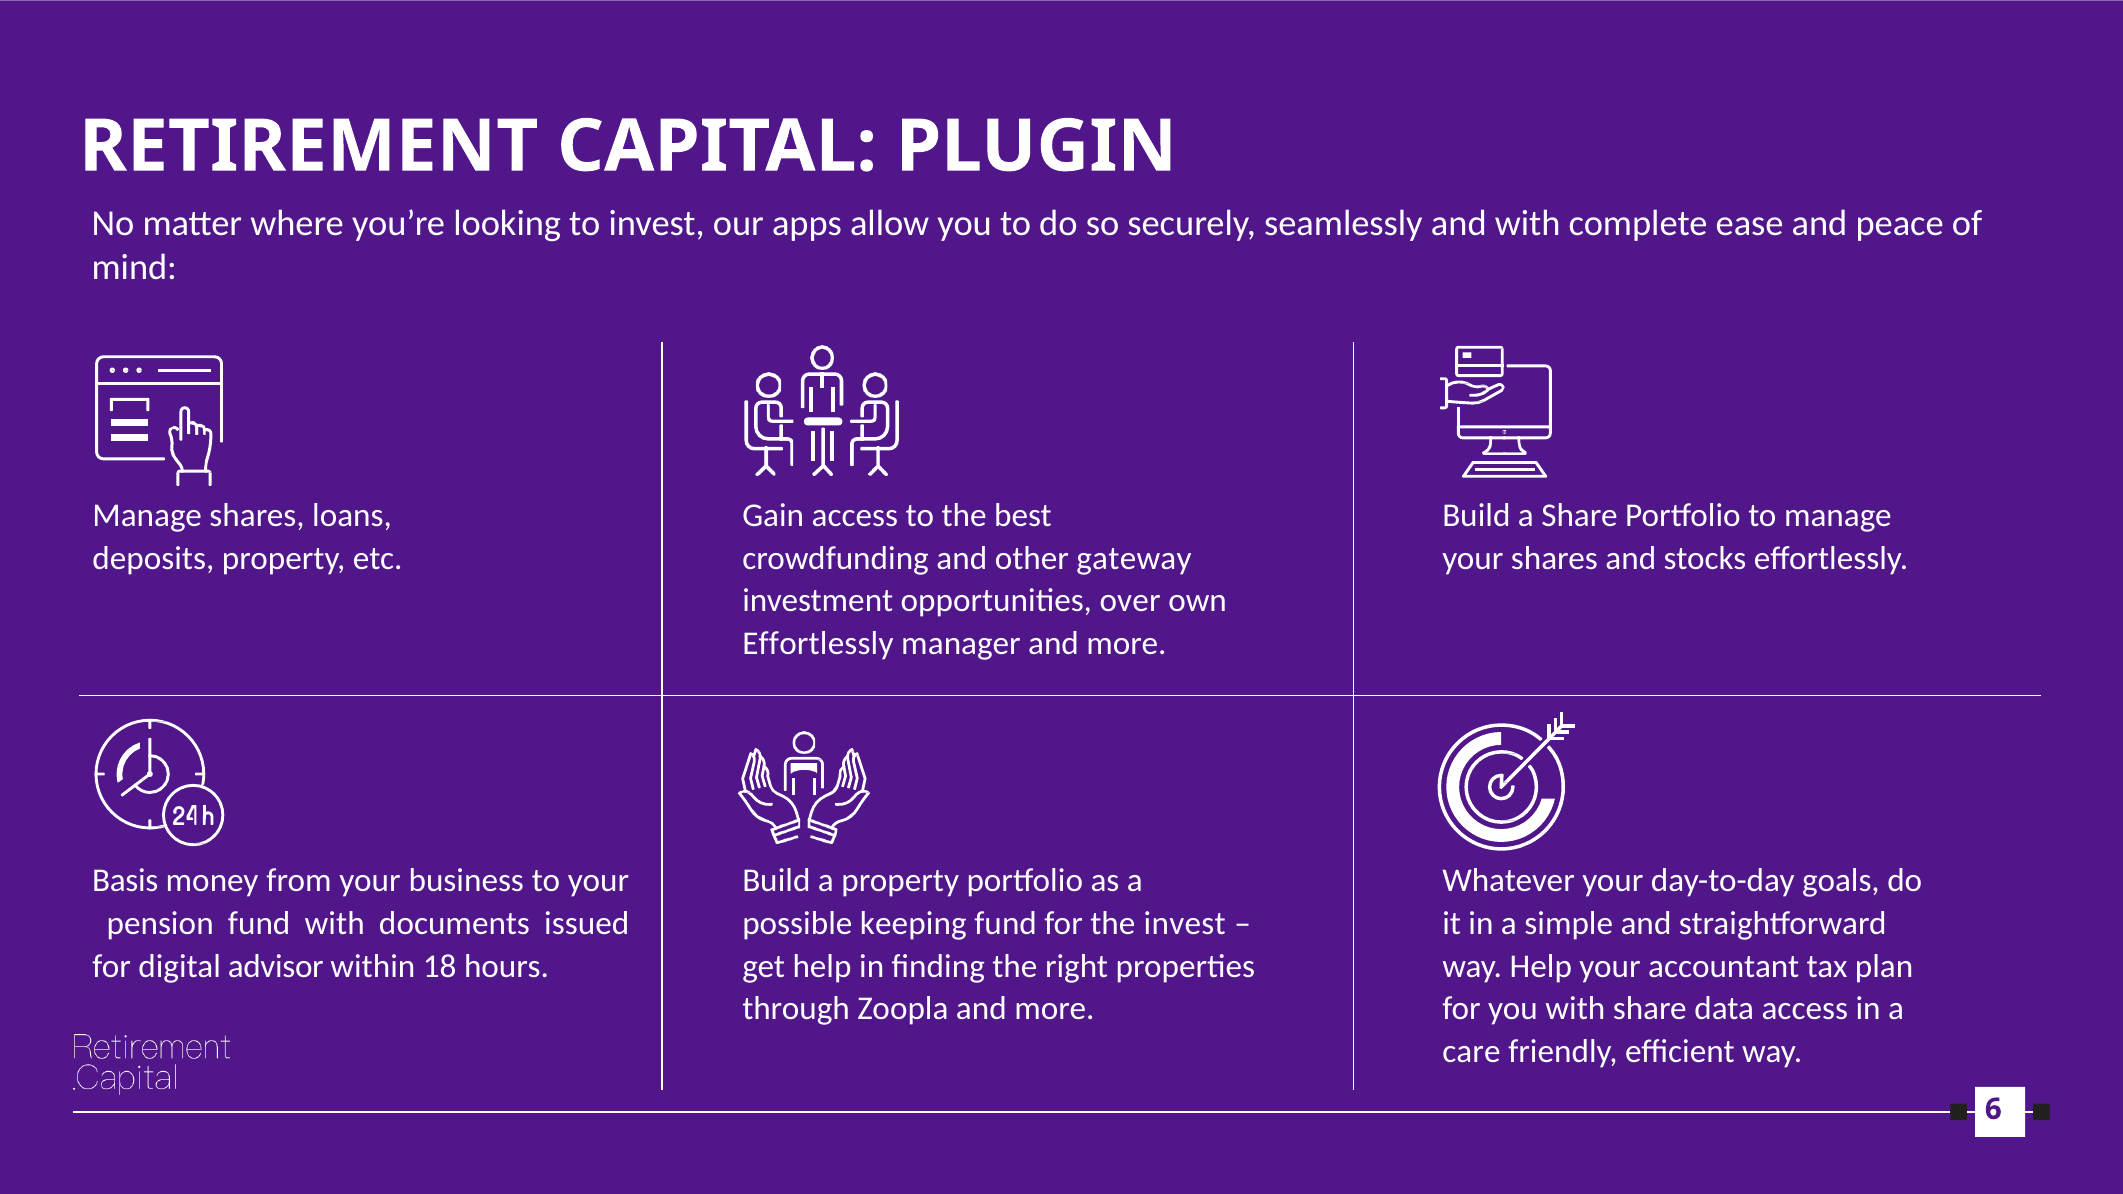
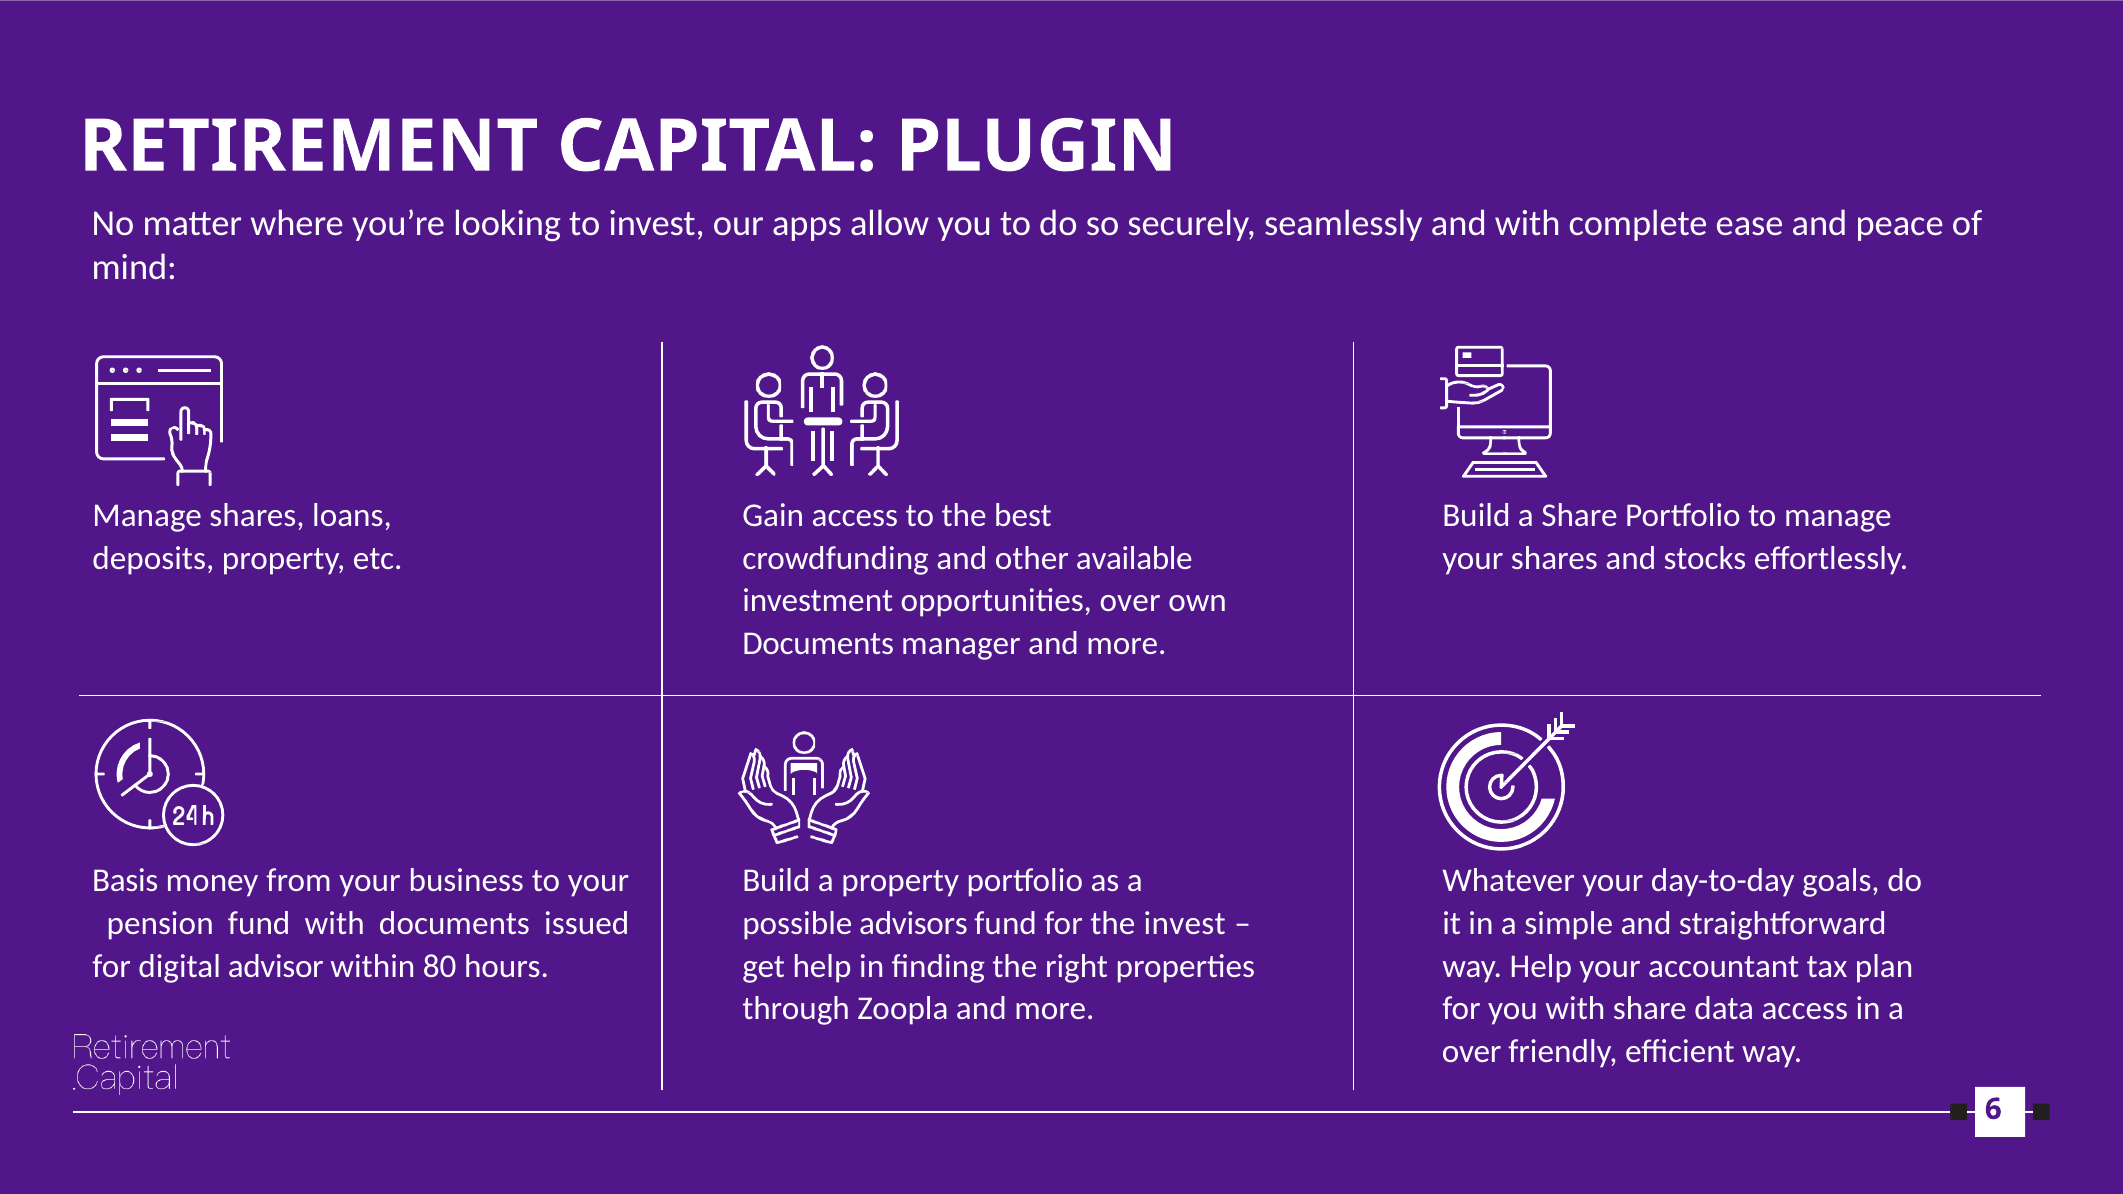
gateway: gateway -> available
Effortlessly at (818, 644): Effortlessly -> Documents
keeping: keeping -> advisors
18: 18 -> 80
care at (1471, 1052): care -> over
